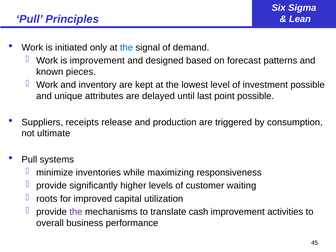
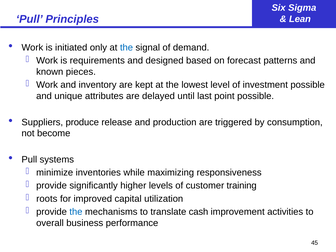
is improvement: improvement -> requirements
receipts: receipts -> produce
ultimate: ultimate -> become
waiting: waiting -> training
the at (76, 212) colour: purple -> blue
